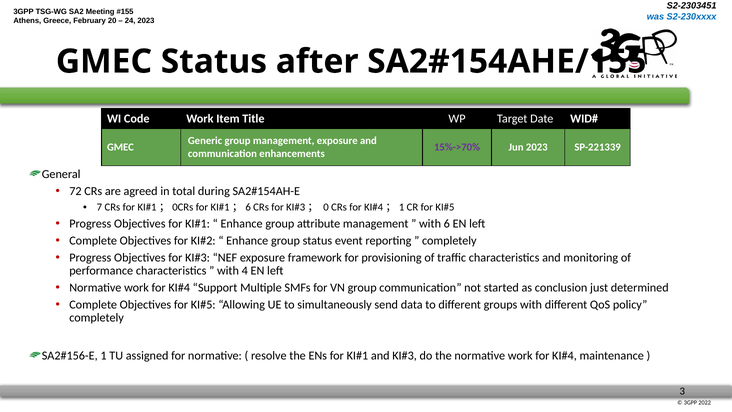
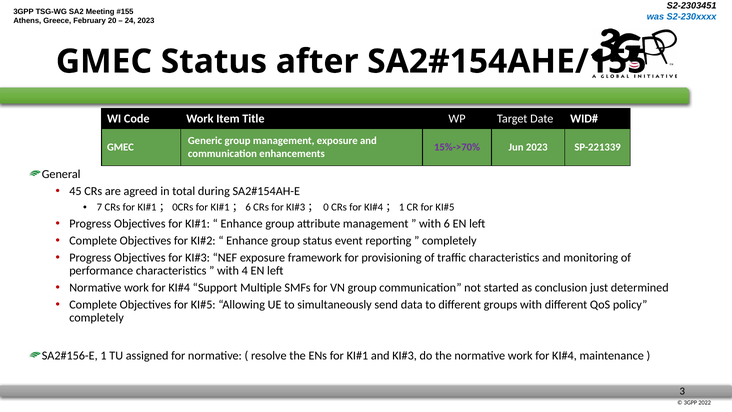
72: 72 -> 45
